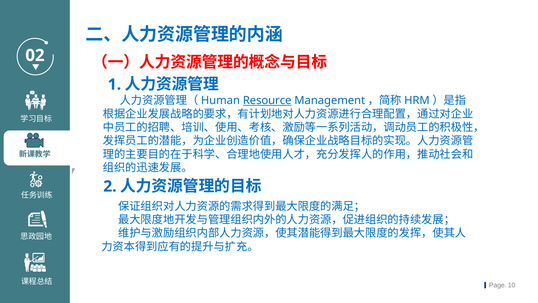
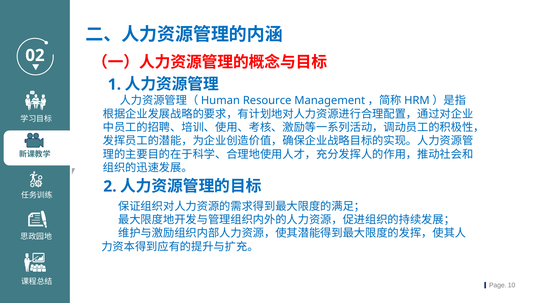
Resource underline: present -> none
